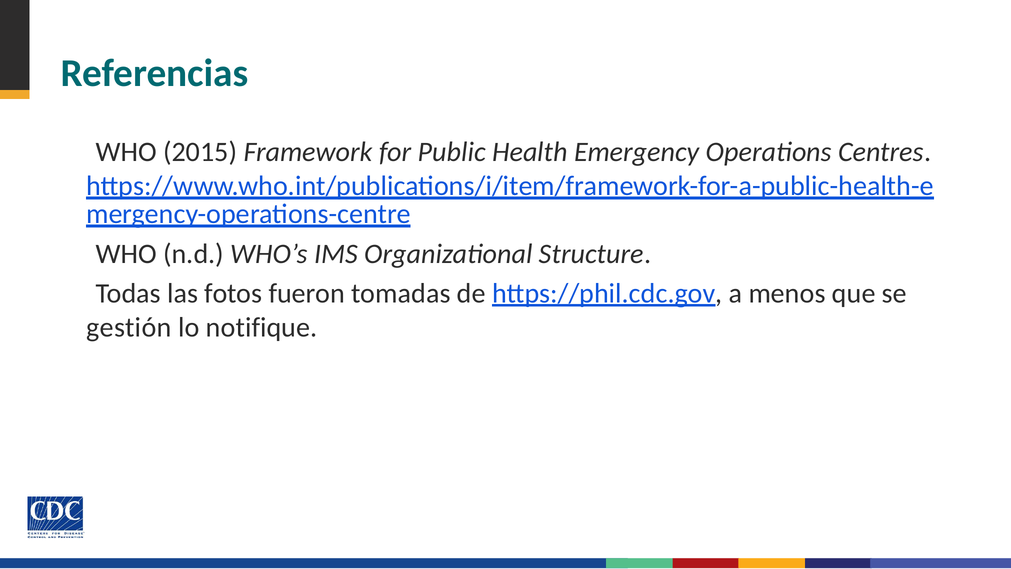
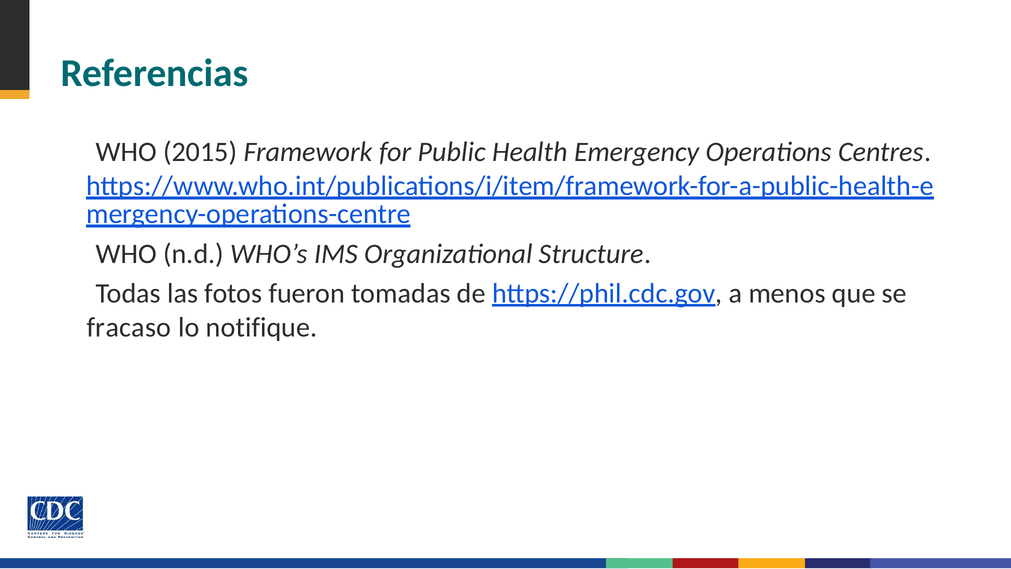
gestión: gestión -> fracaso
